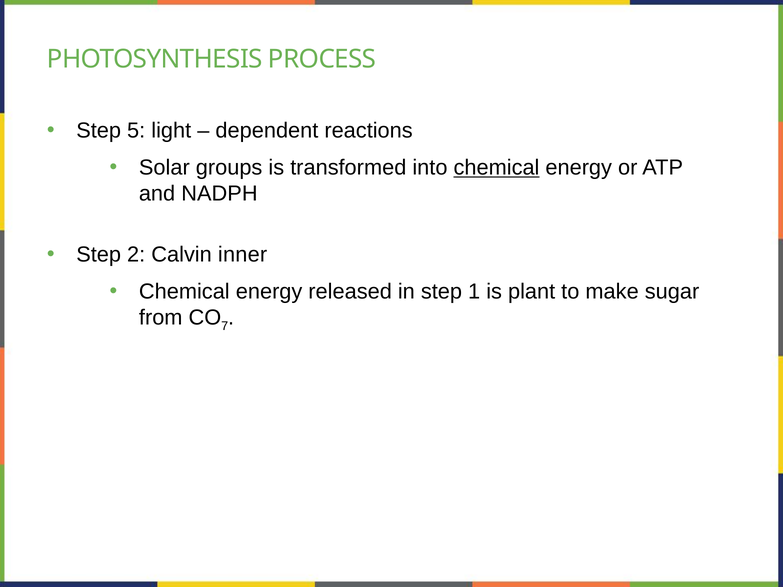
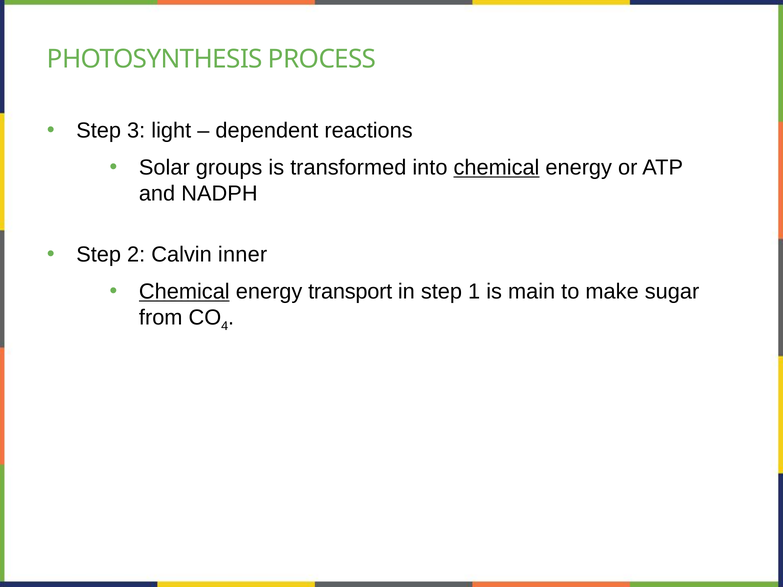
5: 5 -> 3
Chemical at (184, 292) underline: none -> present
released: released -> transport
plant: plant -> main
7: 7 -> 4
